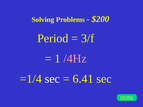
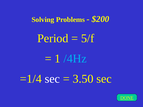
3/f: 3/f -> 5/f
/4Hz colour: pink -> light blue
6.41: 6.41 -> 3.50
